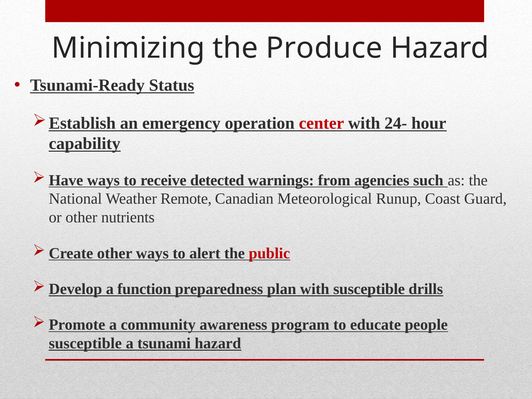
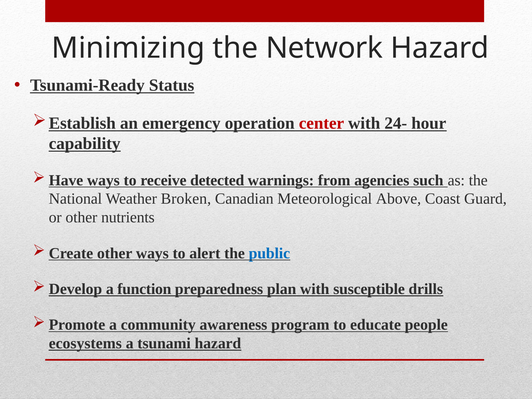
Produce: Produce -> Network
Remote: Remote -> Broken
Runup: Runup -> Above
public colour: red -> blue
susceptible at (85, 343): susceptible -> ecosystems
